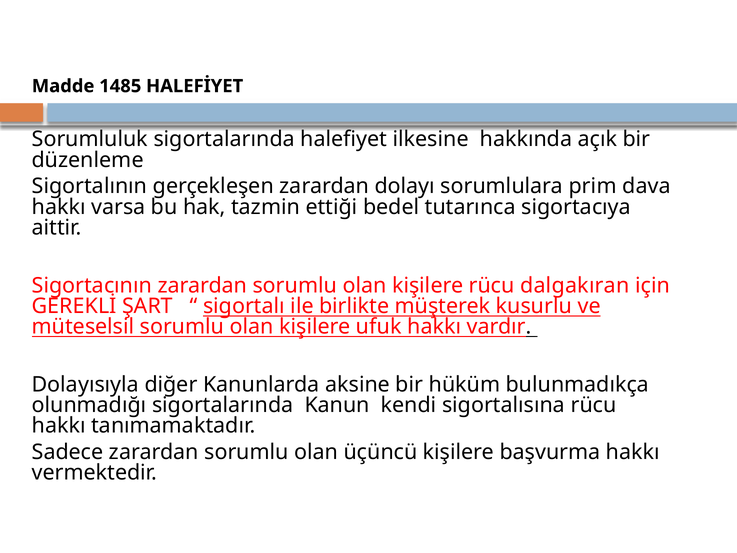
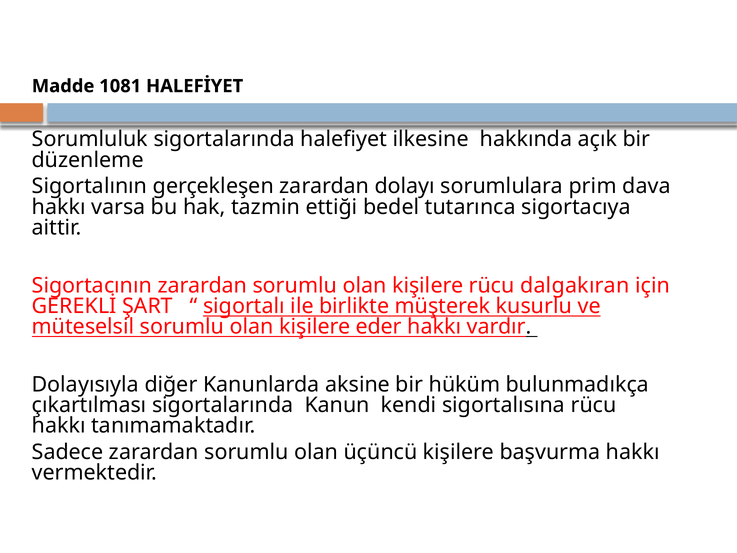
1485: 1485 -> 1081
ufuk: ufuk -> eder
olunmadığı: olunmadığı -> çıkartılması
